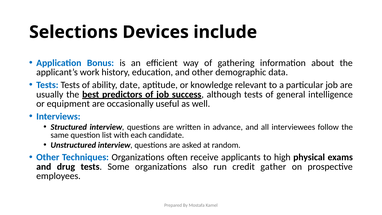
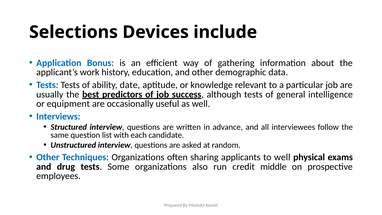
receive: receive -> sharing
to high: high -> well
gather: gather -> middle
